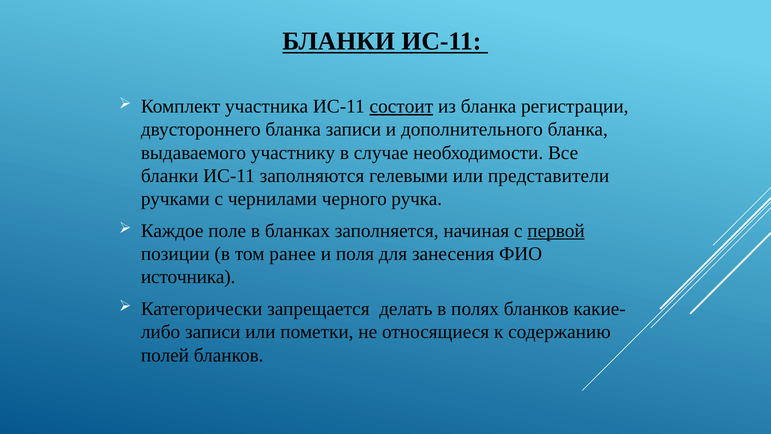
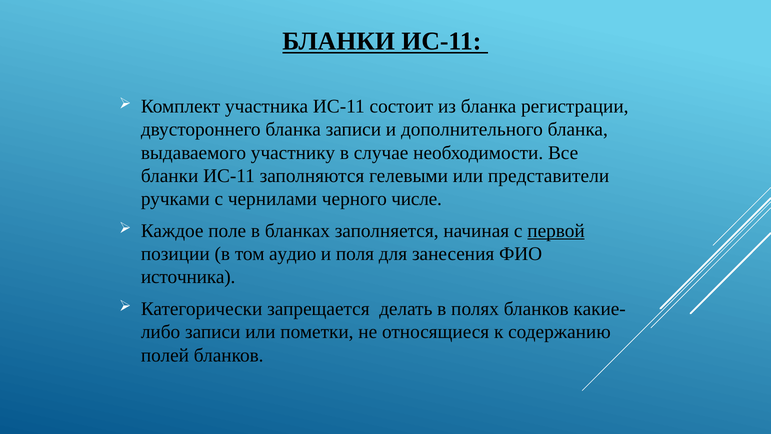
состоит underline: present -> none
ручка: ручка -> числе
ранее: ранее -> аудио
